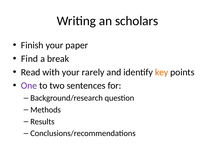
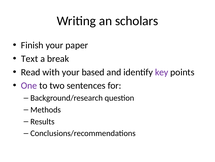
Find: Find -> Text
rarely: rarely -> based
key colour: orange -> purple
